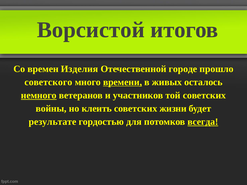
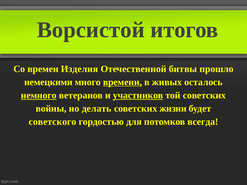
городе: городе -> битвы
советского: советского -> немецкими
участников underline: none -> present
клеить: клеить -> делать
результате: результате -> советского
всегда underline: present -> none
